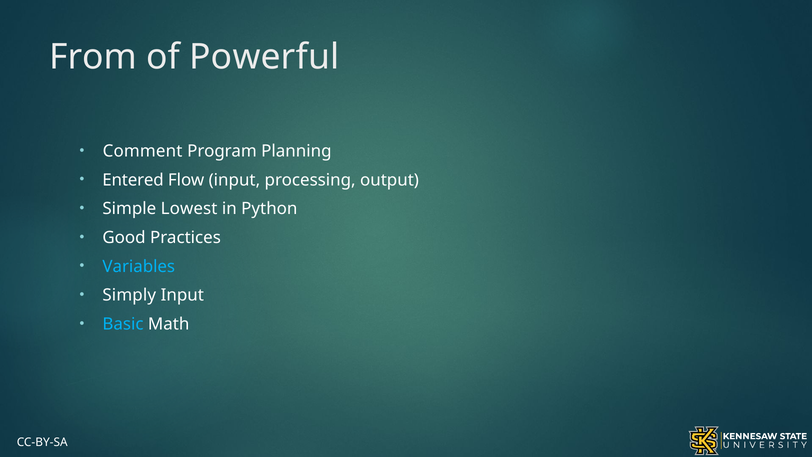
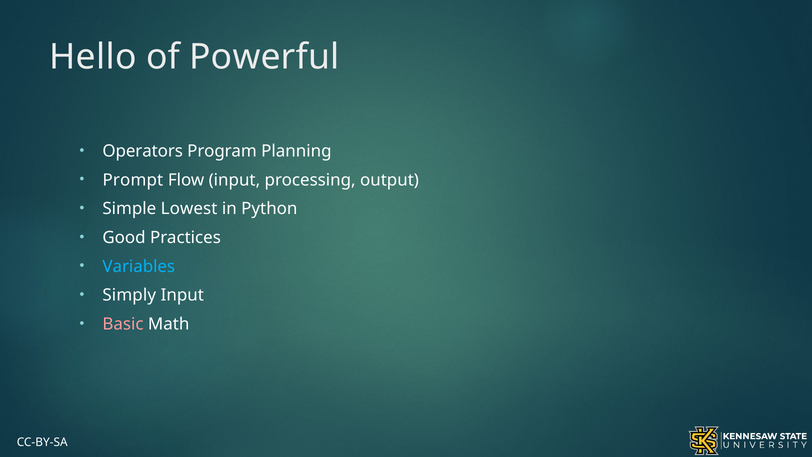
From: From -> Hello
Comment: Comment -> Operators
Entered: Entered -> Prompt
Basic colour: light blue -> pink
